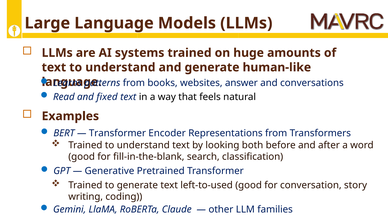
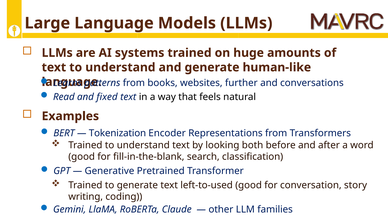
answer: answer -> further
Transformer at (117, 133): Transformer -> Tokenization
